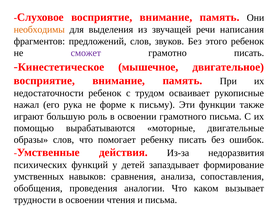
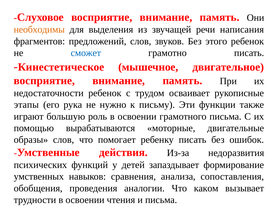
сможет colour: purple -> blue
нажал: нажал -> этапы
форме: форме -> нужно
